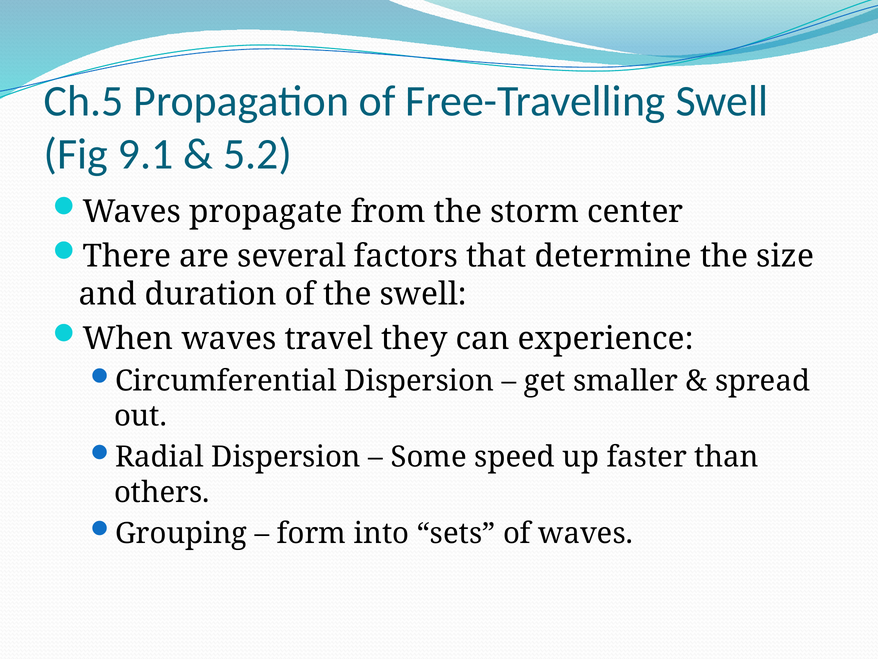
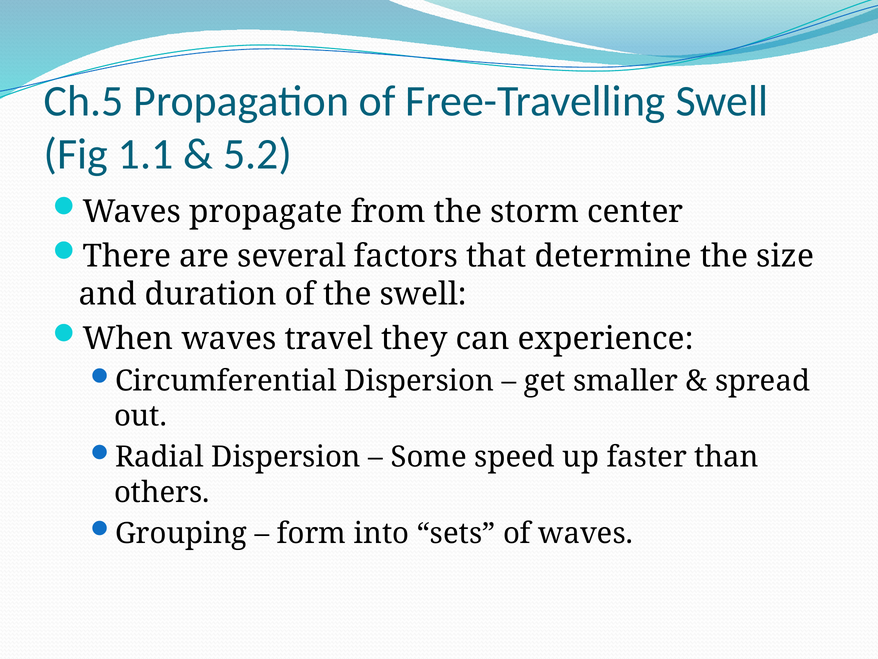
9.1: 9.1 -> 1.1
